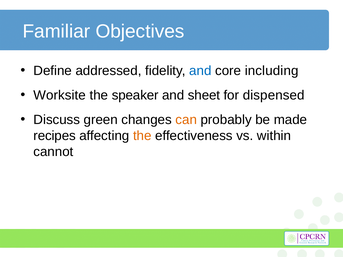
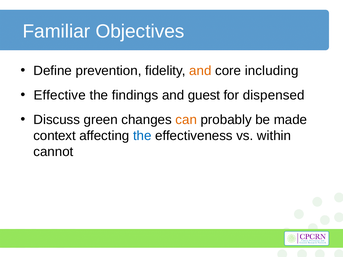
addressed: addressed -> prevention
and at (200, 71) colour: blue -> orange
Worksite: Worksite -> Effective
speaker: speaker -> findings
sheet: sheet -> guest
recipes: recipes -> context
the at (142, 136) colour: orange -> blue
